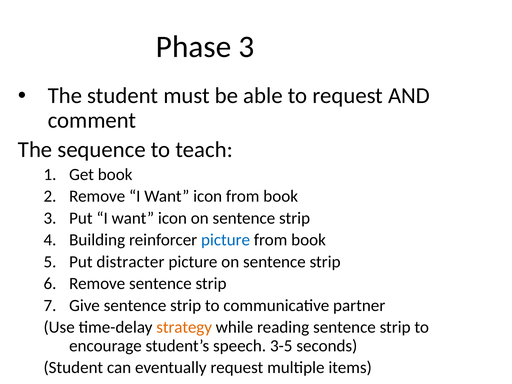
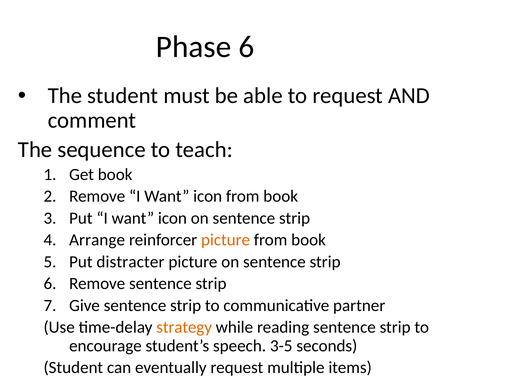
Phase 3: 3 -> 6
Building: Building -> Arrange
picture at (226, 240) colour: blue -> orange
